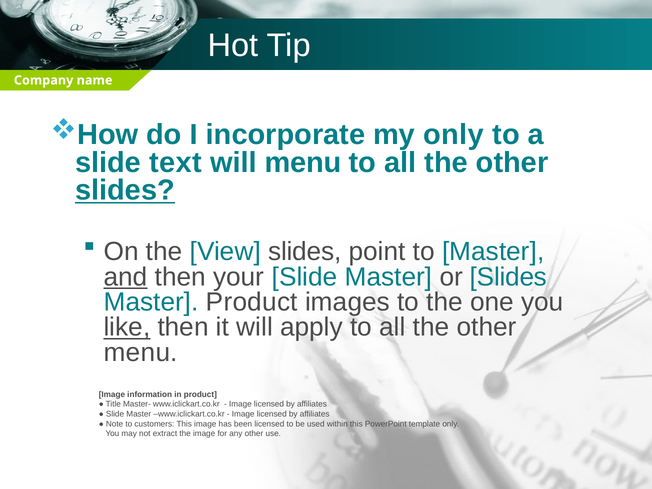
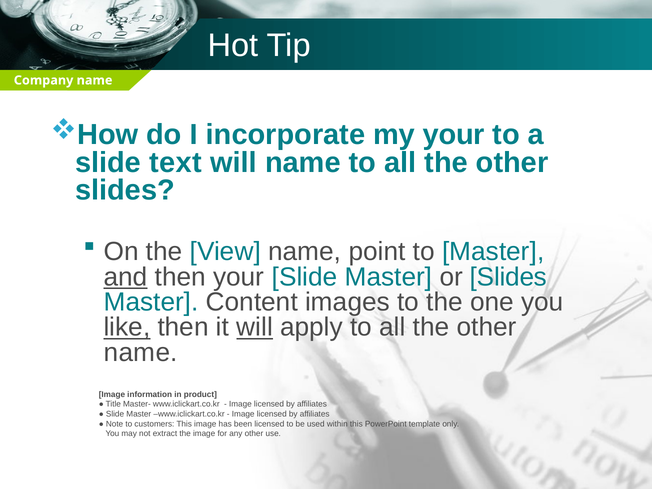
my only: only -> your
will menu: menu -> name
slides at (125, 190) underline: present -> none
View slides: slides -> name
Master Product: Product -> Content
will at (255, 327) underline: none -> present
menu at (141, 353): menu -> name
